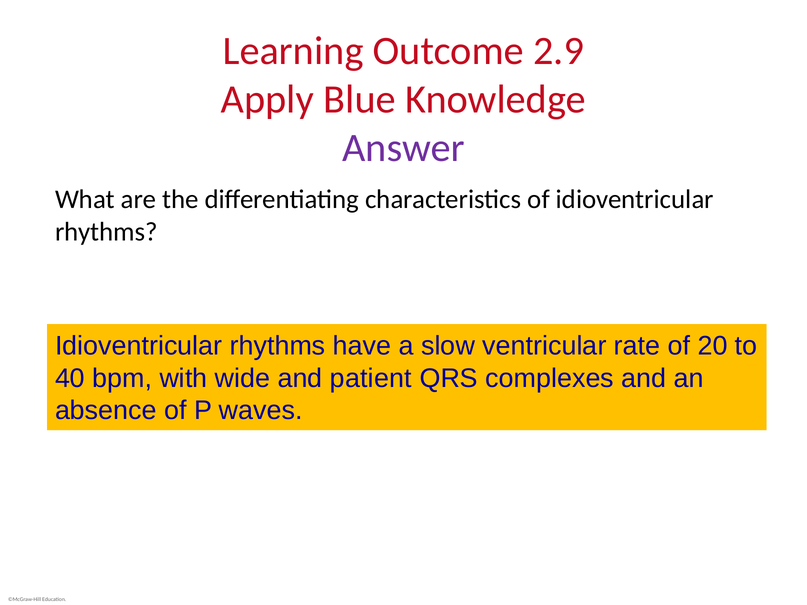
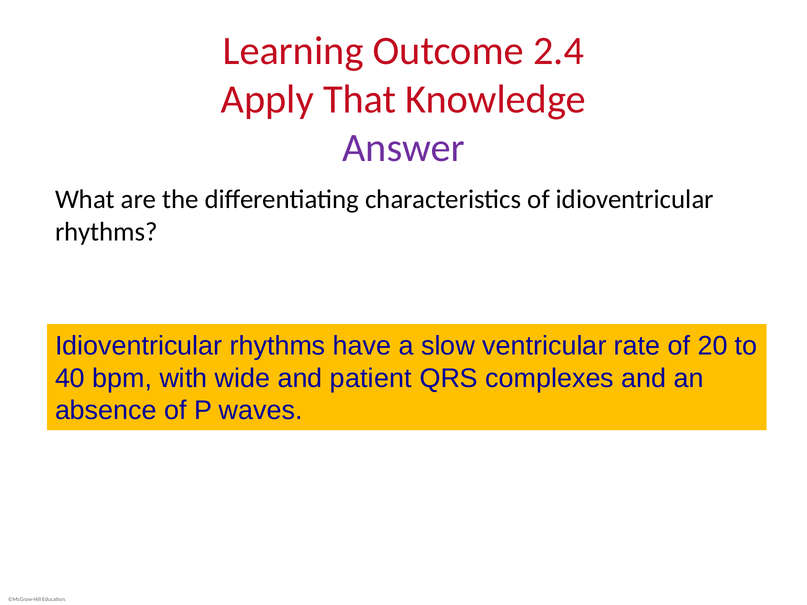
2.9: 2.9 -> 2.4
Blue: Blue -> That
